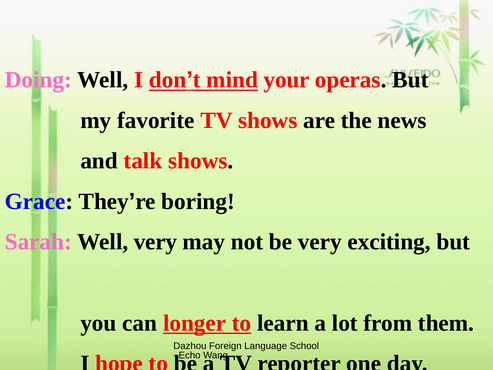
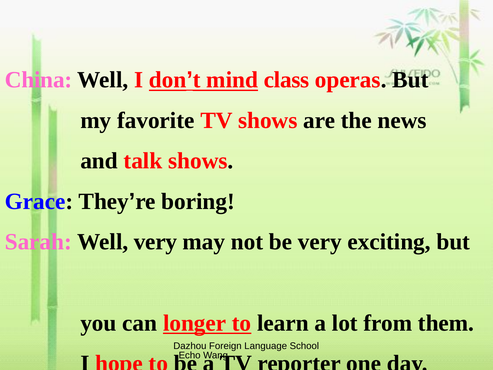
Doing: Doing -> China
your: your -> class
